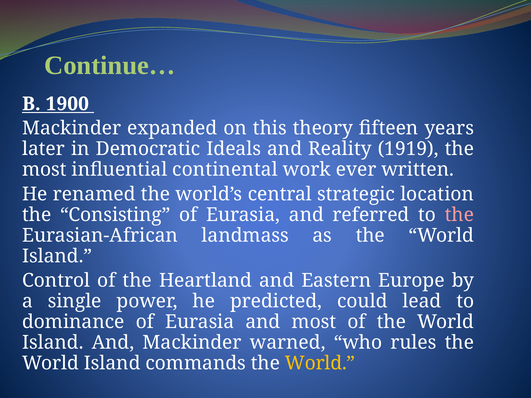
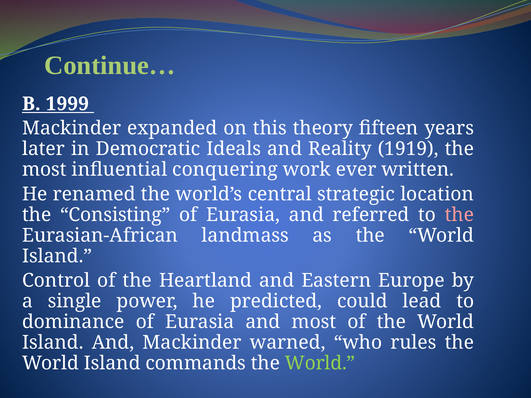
1900: 1900 -> 1999
continental: continental -> conquering
World at (320, 363) colour: yellow -> light green
